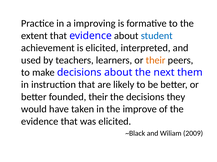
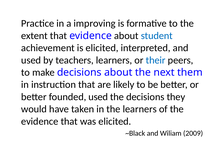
their at (156, 60) colour: orange -> blue
founded their: their -> used
the improve: improve -> learners
